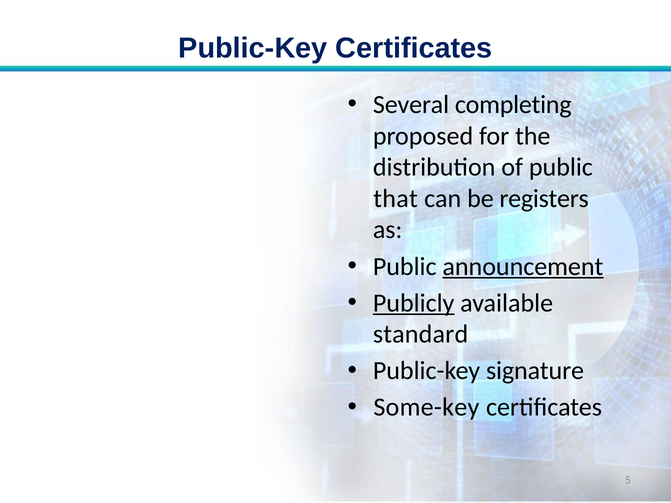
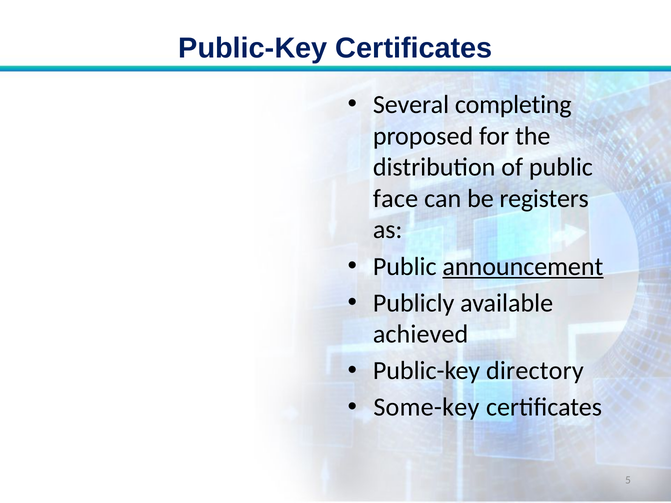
that: that -> face
Publicly underline: present -> none
standard: standard -> achieved
signature: signature -> directory
